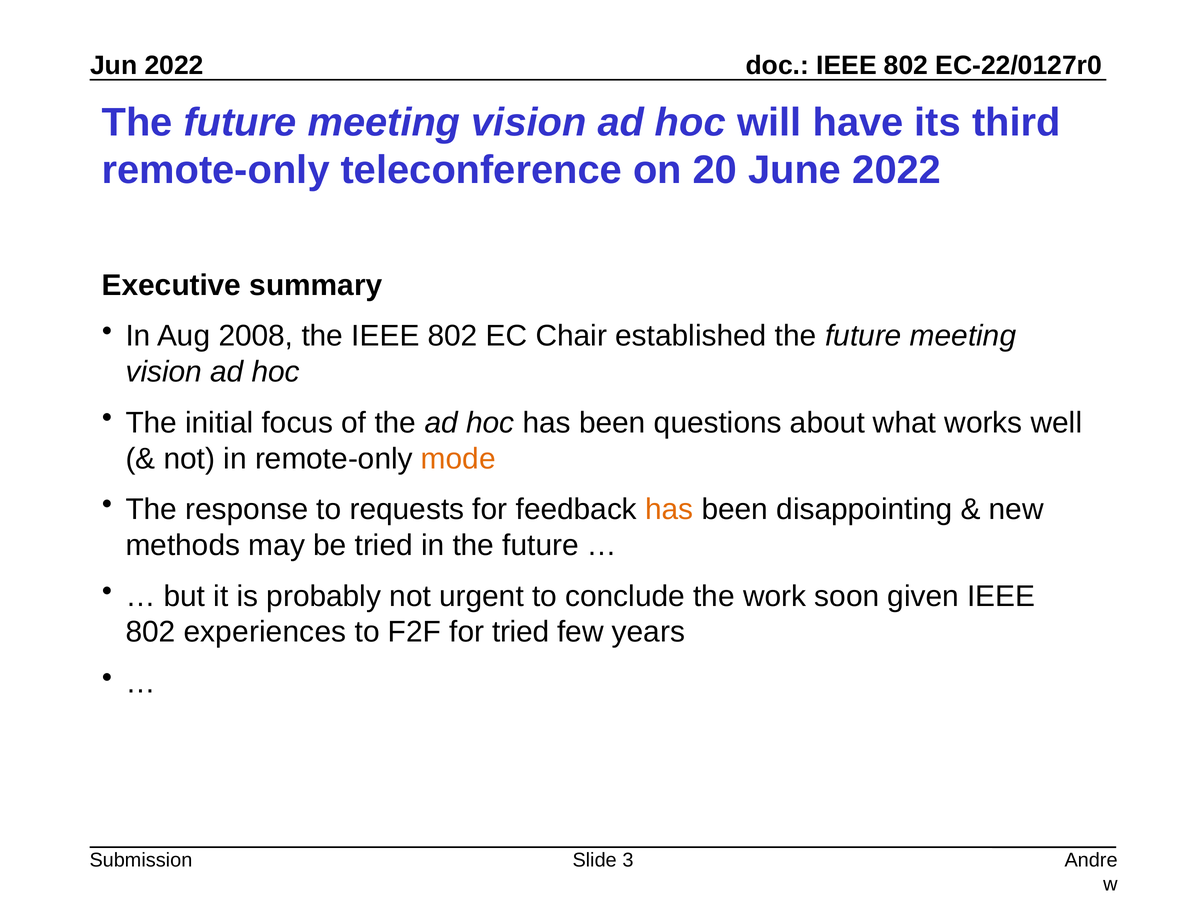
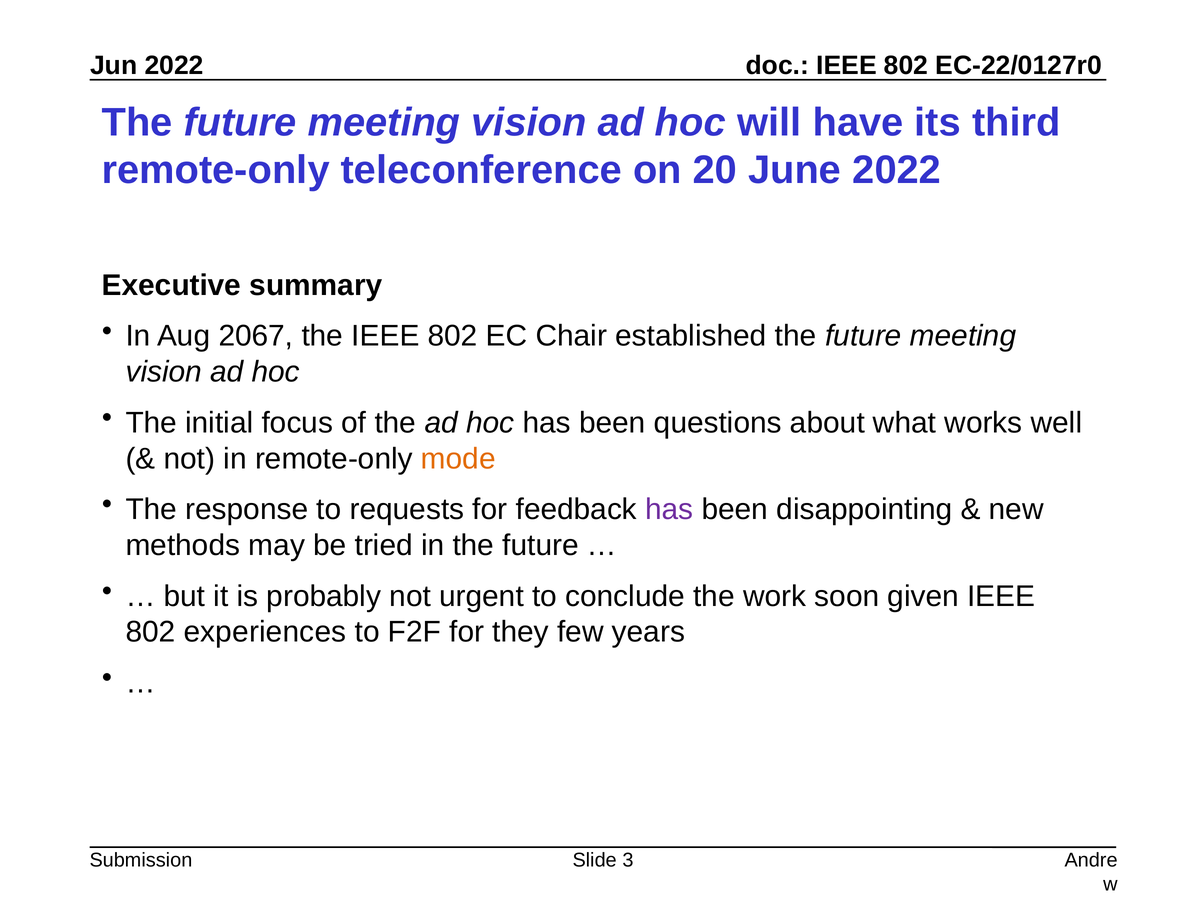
2008: 2008 -> 2067
has at (669, 509) colour: orange -> purple
for tried: tried -> they
